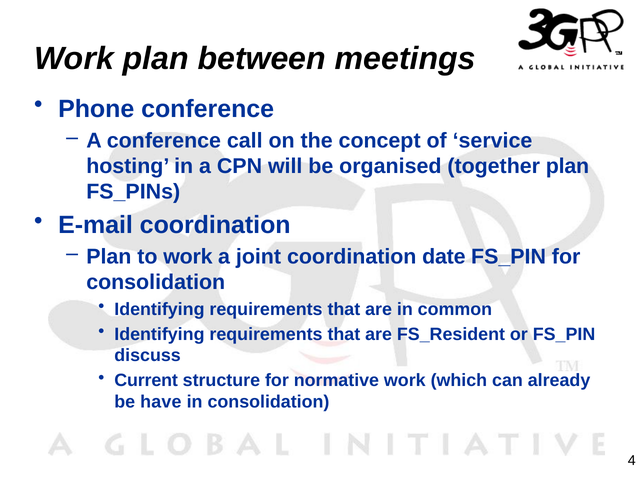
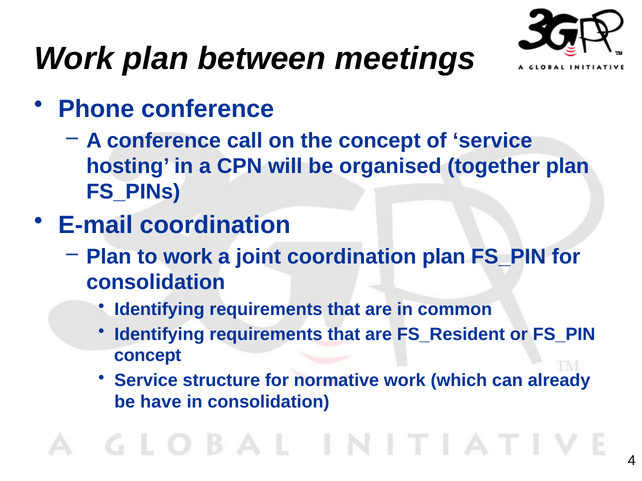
coordination date: date -> plan
discuss at (148, 356): discuss -> concept
Current at (146, 381): Current -> Service
